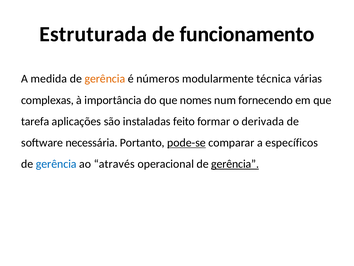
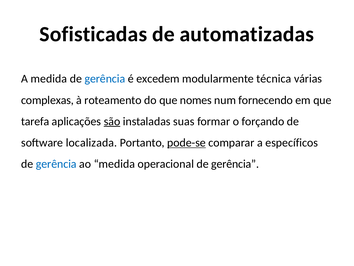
Estruturada: Estruturada -> Sofisticadas
funcionamento: funcionamento -> automatizadas
gerência at (105, 79) colour: orange -> blue
números: números -> excedem
importância: importância -> roteamento
são underline: none -> present
feito: feito -> suas
derivada: derivada -> forçando
necessária: necessária -> localizada
ao através: através -> medida
gerência at (235, 164) underline: present -> none
